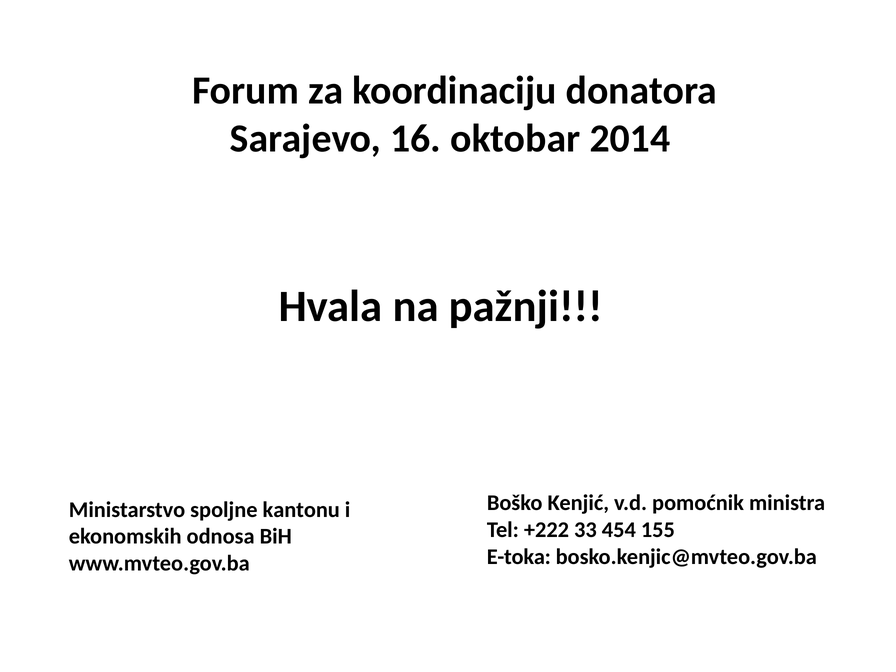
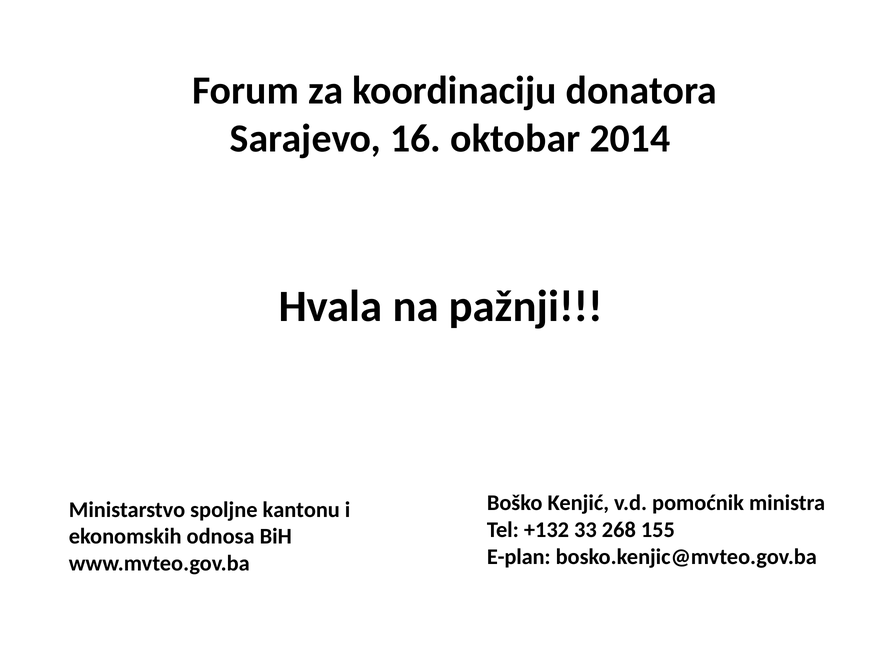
+222: +222 -> +132
454: 454 -> 268
E-toka: E-toka -> E-plan
